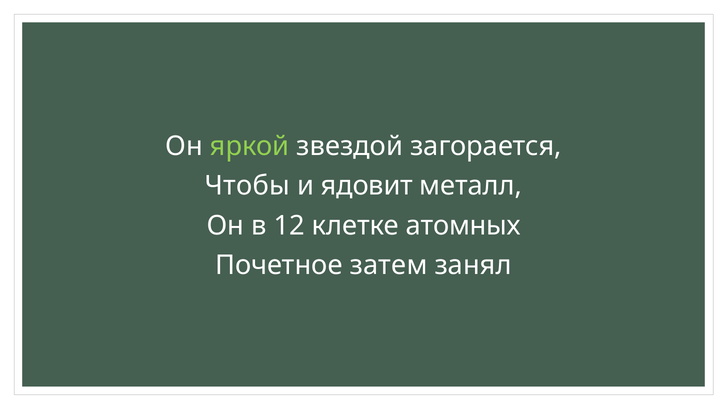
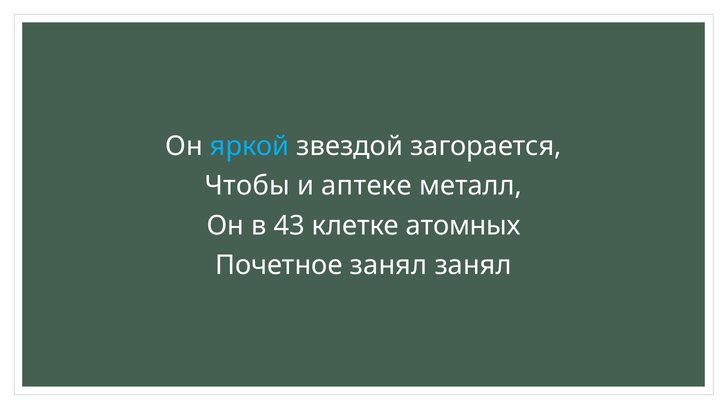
яркой colour: light green -> light blue
ядовит: ядовит -> аптеке
12: 12 -> 43
Почетное затем: затем -> занял
